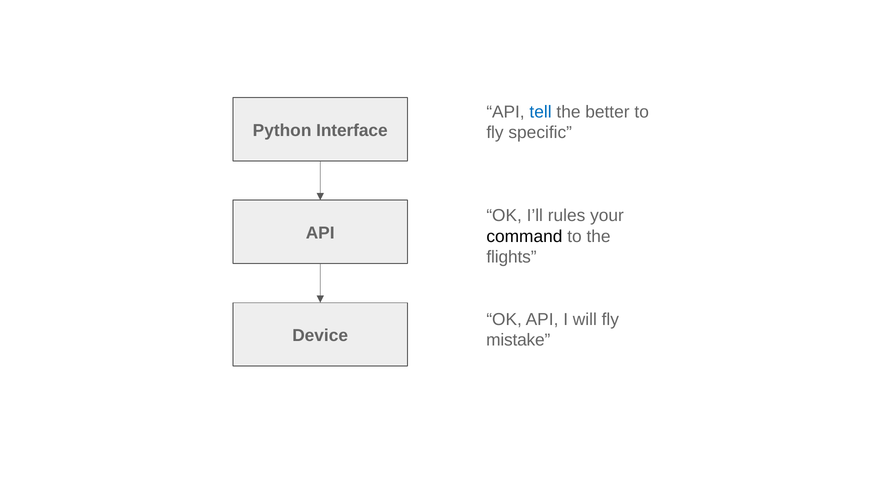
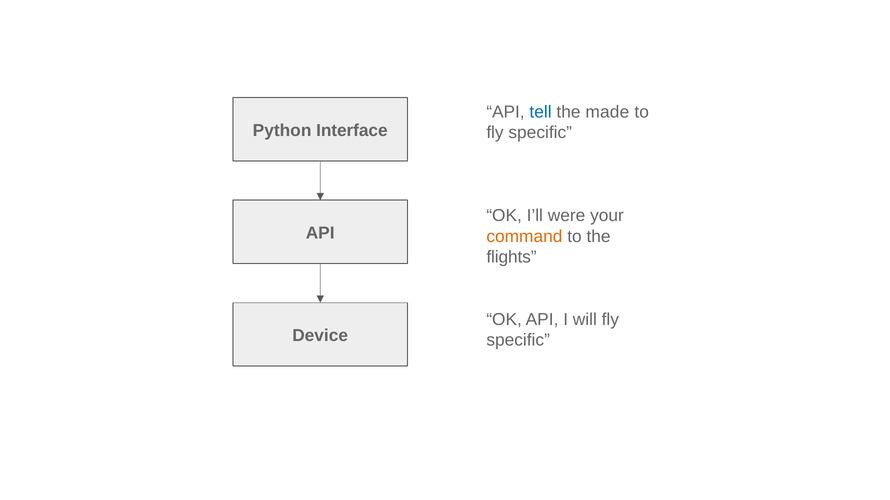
better: better -> made
rules: rules -> were
command colour: black -> orange
mistake at (518, 341): mistake -> specific
